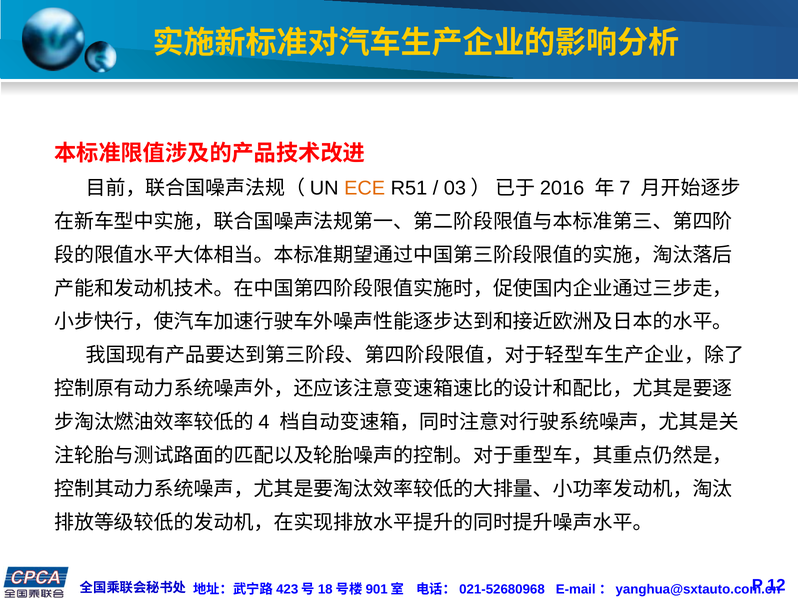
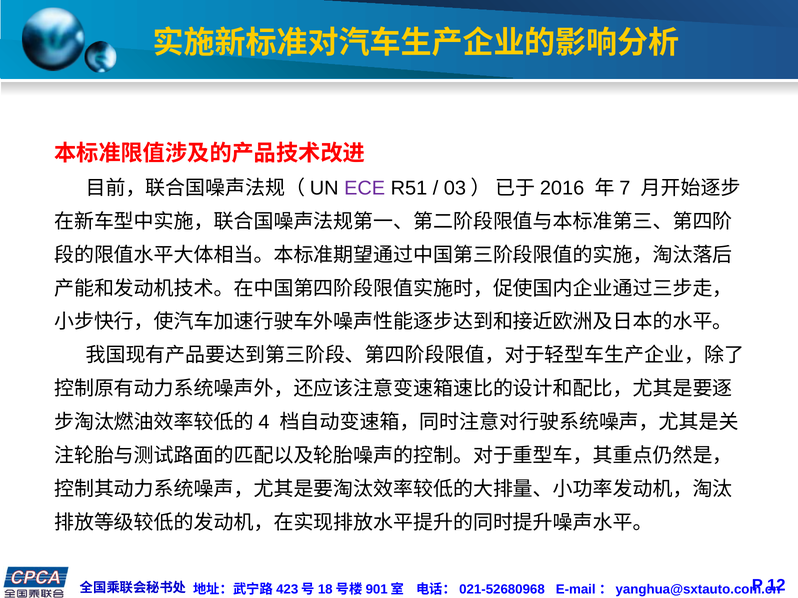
ECE colour: orange -> purple
